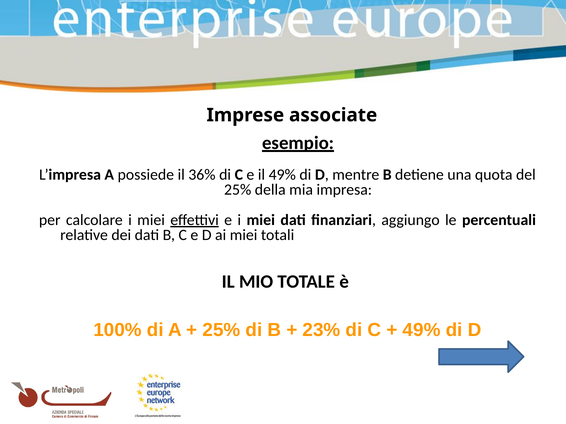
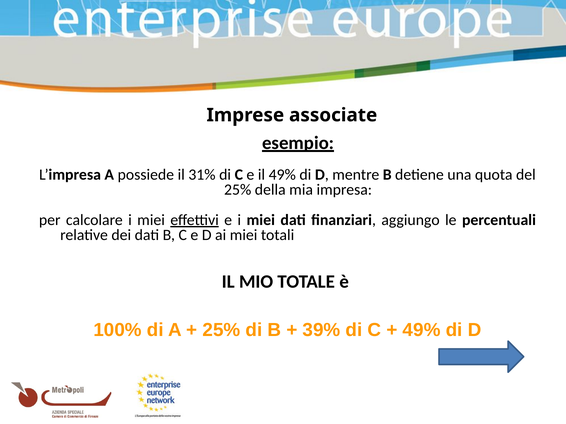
36%: 36% -> 31%
23%: 23% -> 39%
